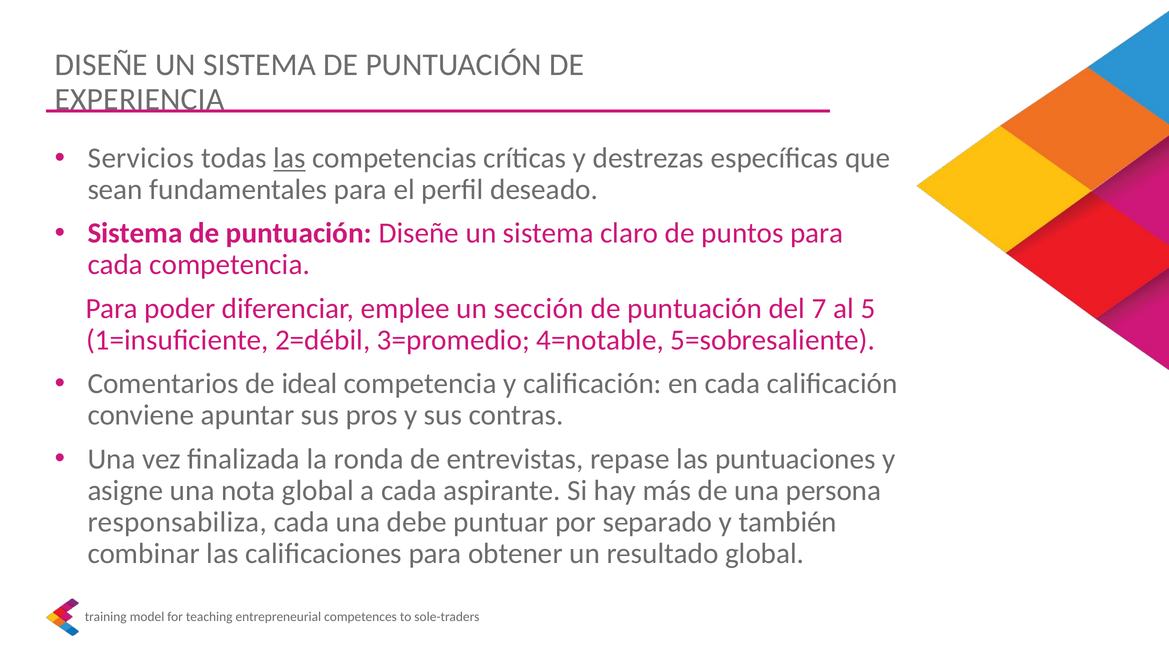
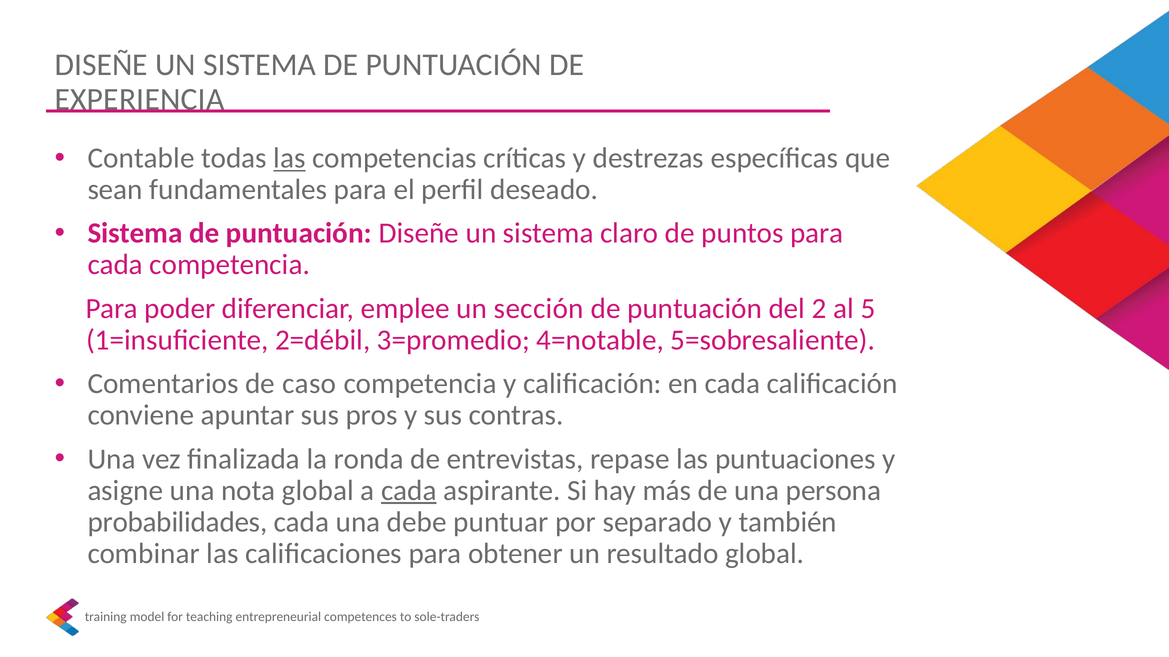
Servicios: Servicios -> Contable
7: 7 -> 2
ideal: ideal -> caso
cada at (409, 491) underline: none -> present
responsabiliza: responsabiliza -> probabilidades
